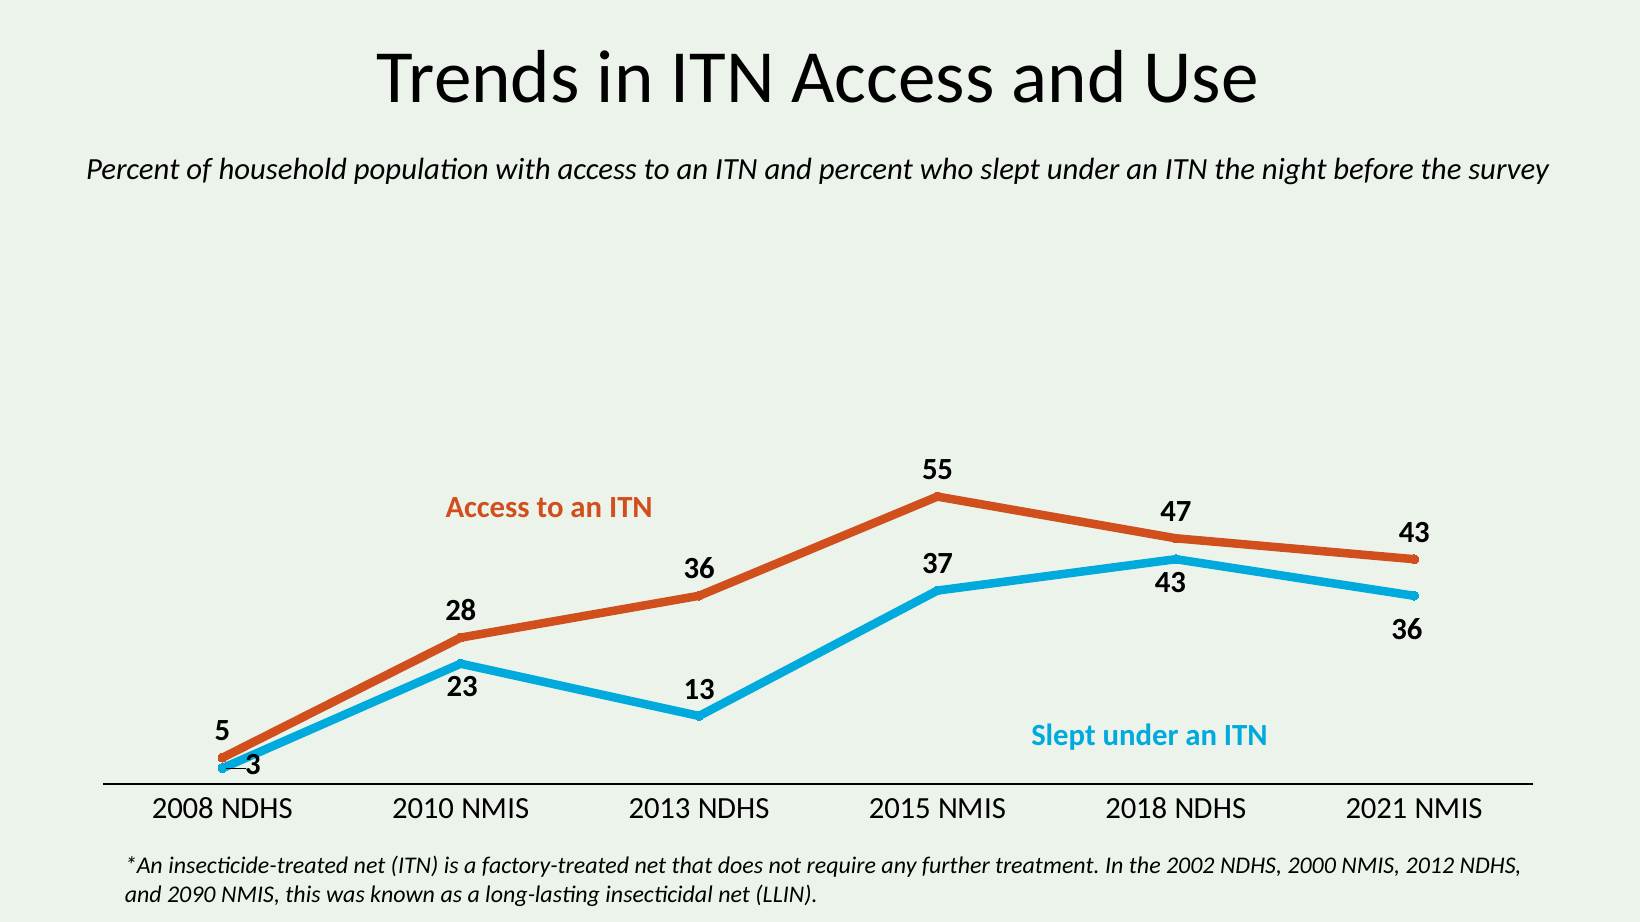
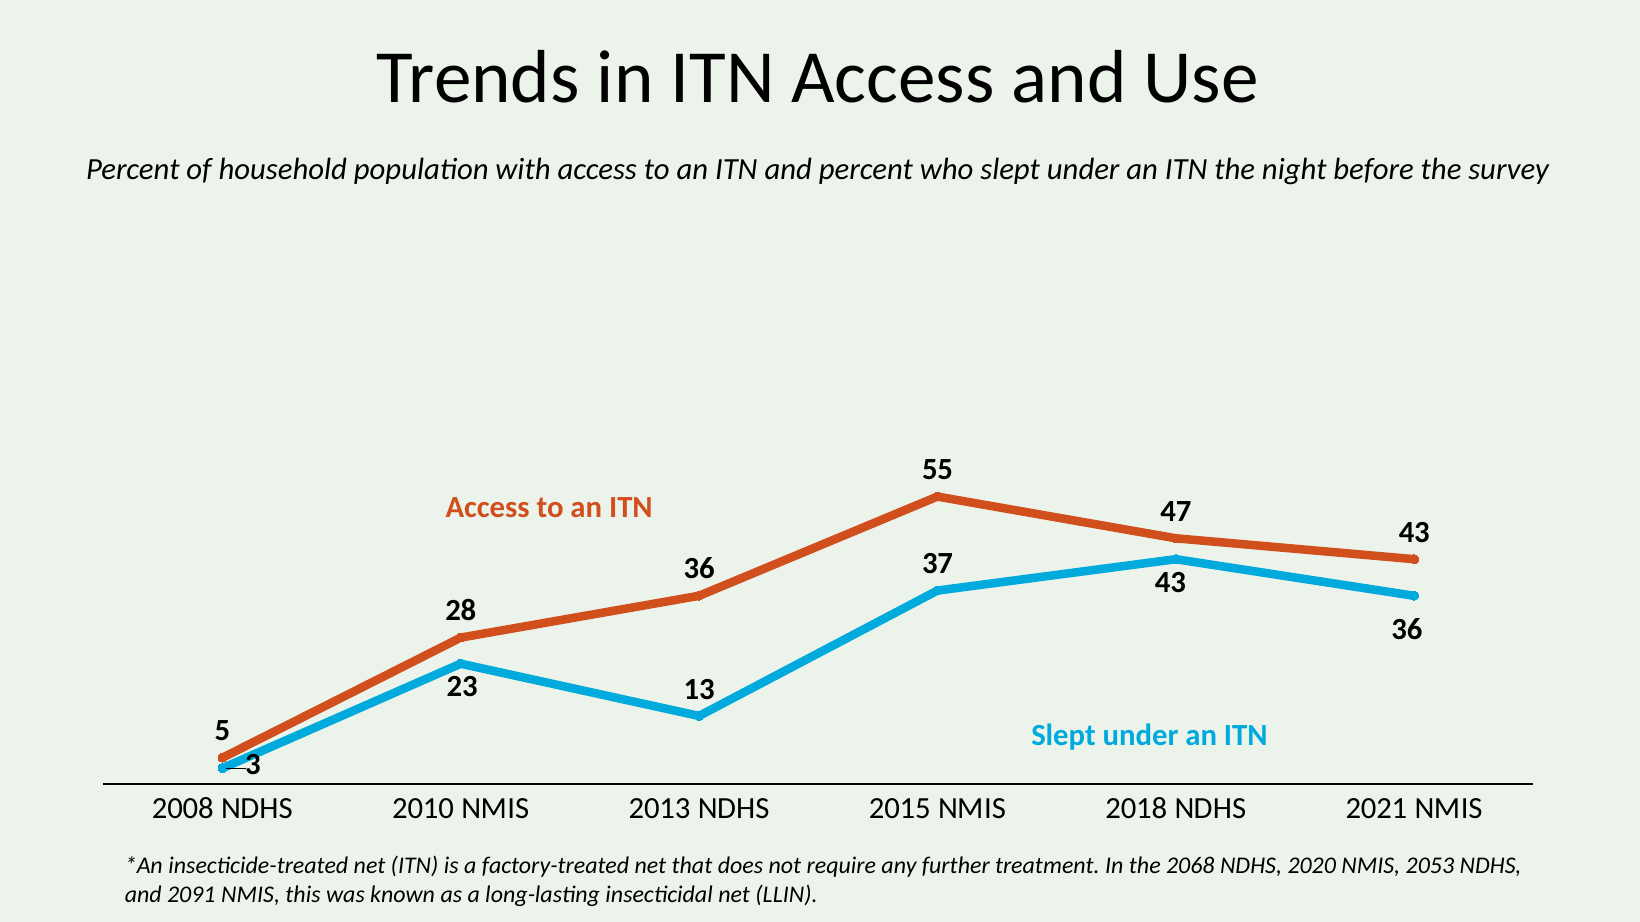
2002: 2002 -> 2068
2000: 2000 -> 2020
2012: 2012 -> 2053
2090: 2090 -> 2091
